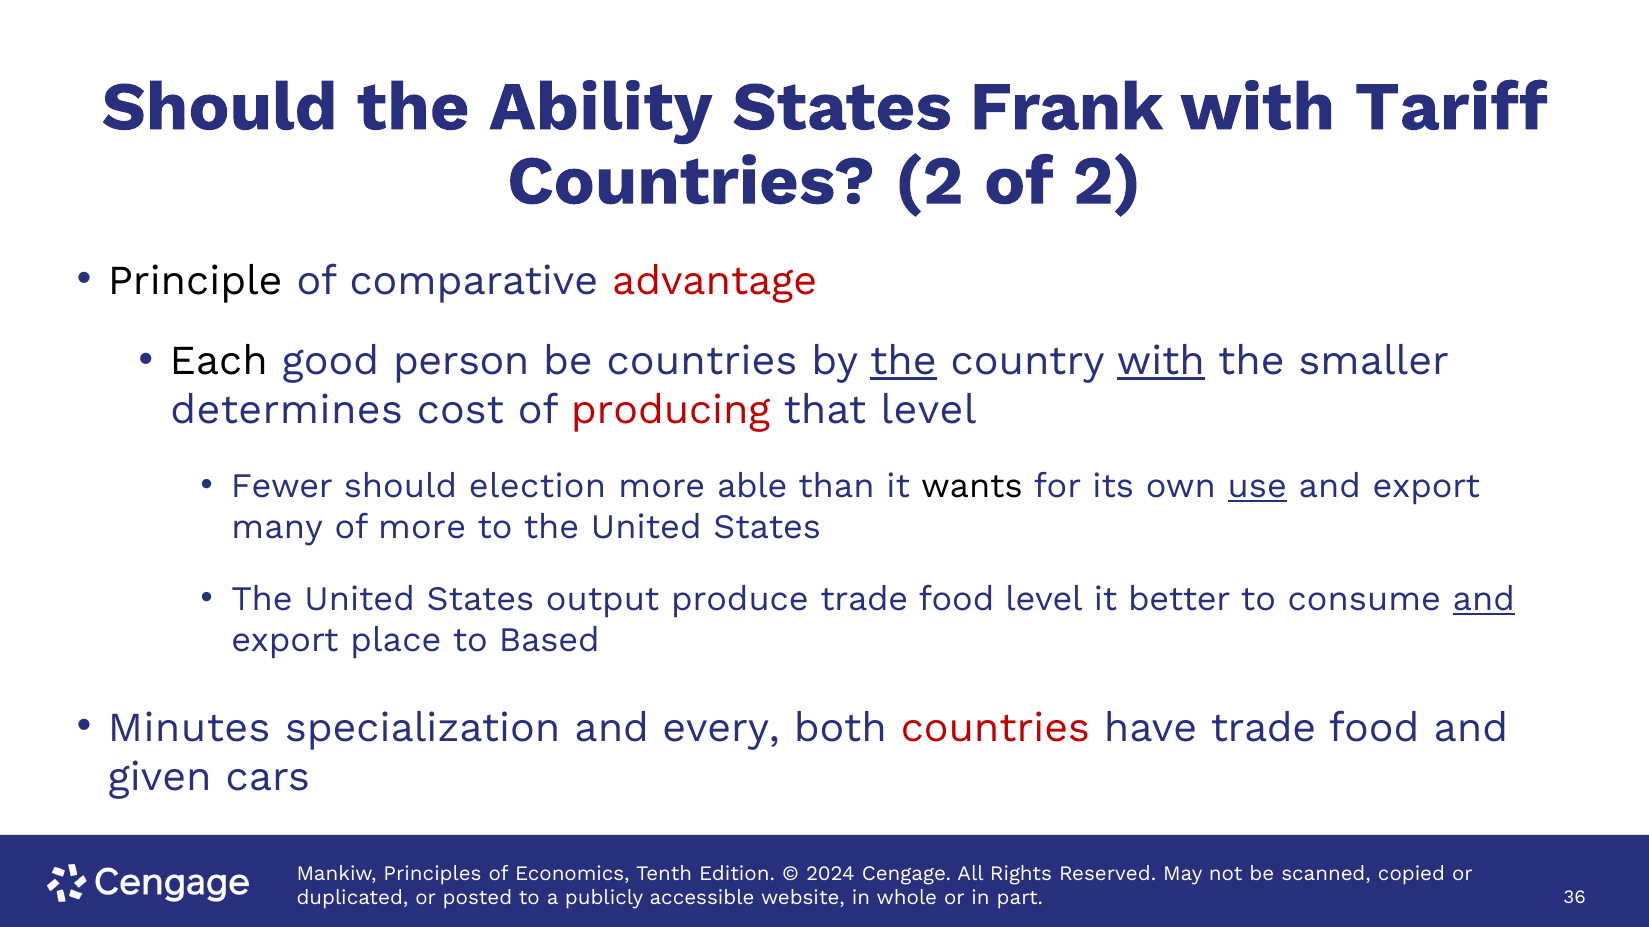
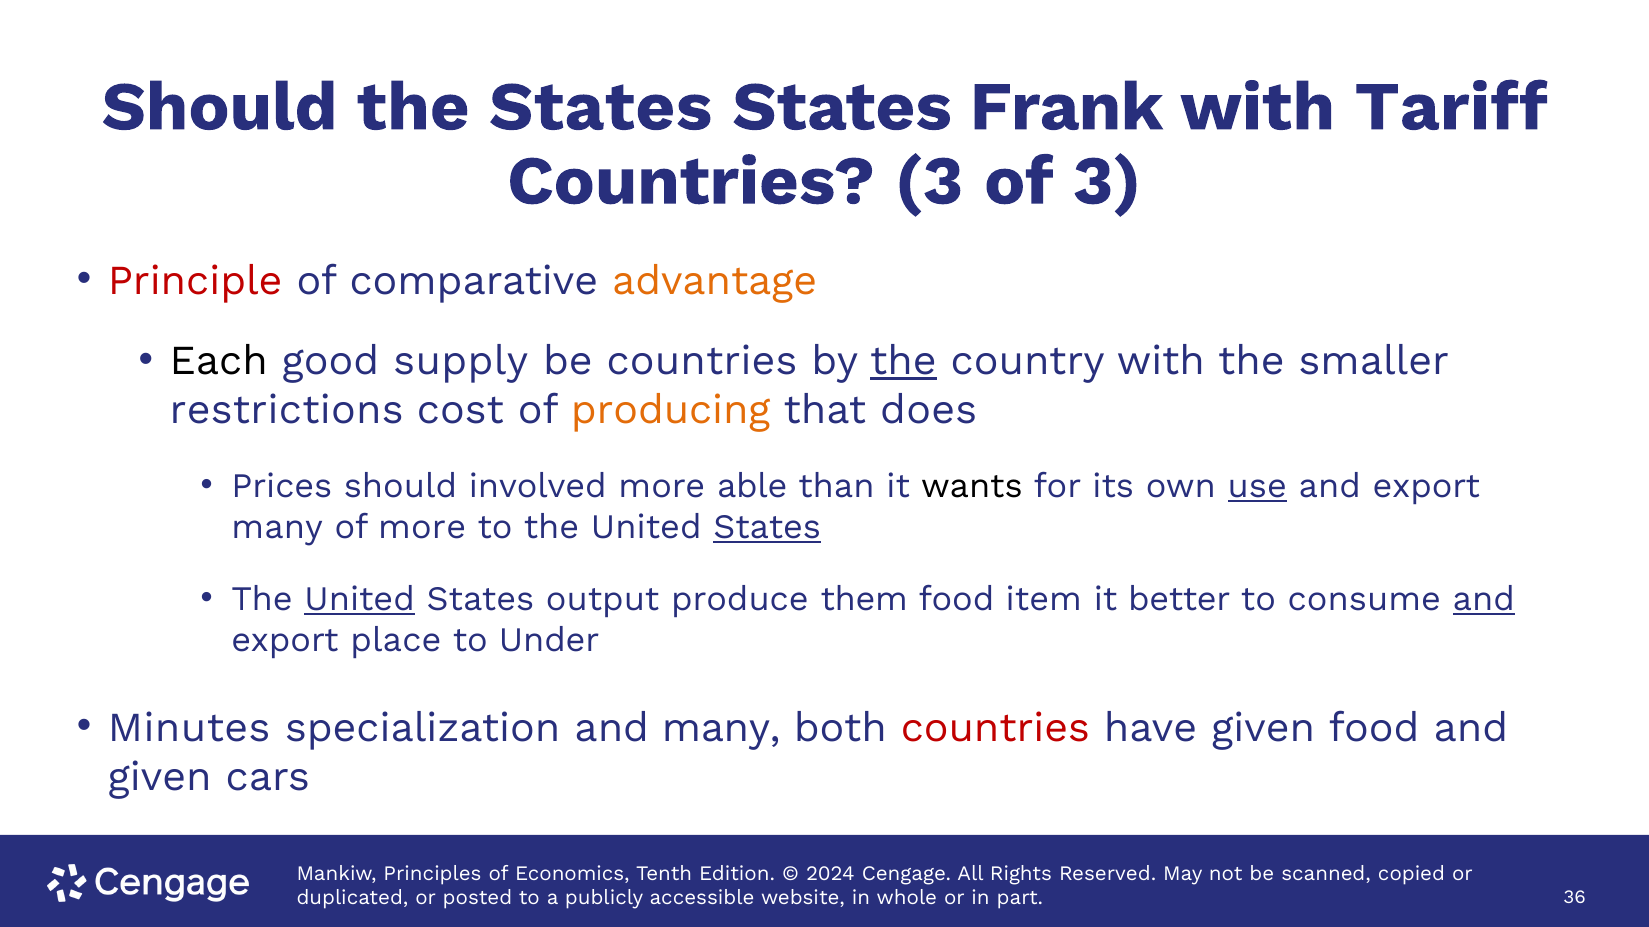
the Ability: Ability -> States
Countries 2: 2 -> 3
of 2: 2 -> 3
Principle colour: black -> red
advantage colour: red -> orange
person: person -> supply
with at (1161, 361) underline: present -> none
determines: determines -> restrictions
producing colour: red -> orange
that level: level -> does
Fewer: Fewer -> Prices
election: election -> involved
States at (767, 528) underline: none -> present
United at (360, 600) underline: none -> present
produce trade: trade -> them
food level: level -> item
Based: Based -> Under
and every: every -> many
have trade: trade -> given
